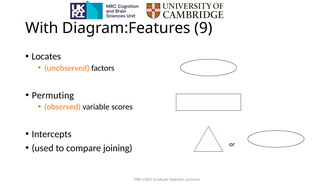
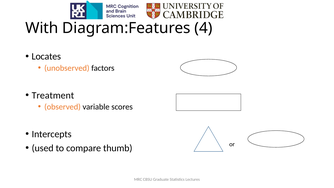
9: 9 -> 4
Permuting: Permuting -> Treatment
joining: joining -> thumb
